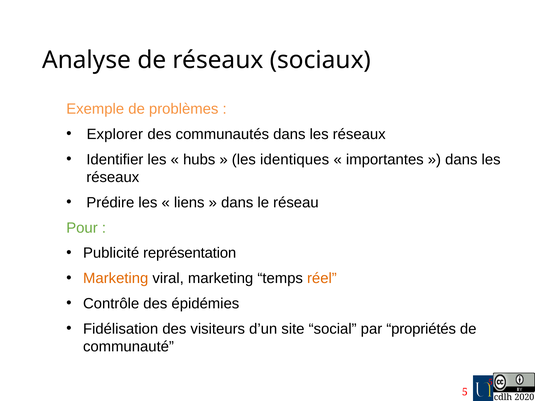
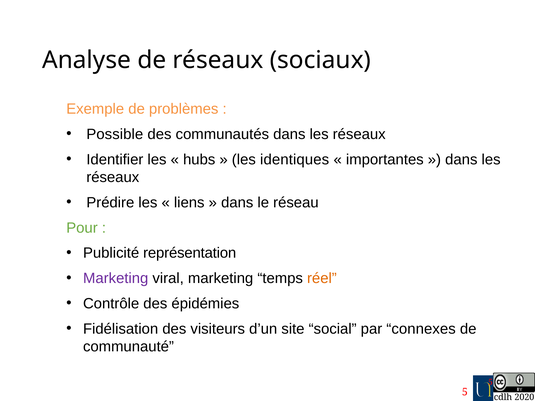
Explorer: Explorer -> Possible
Marketing at (116, 278) colour: orange -> purple
propriétés: propriétés -> connexes
